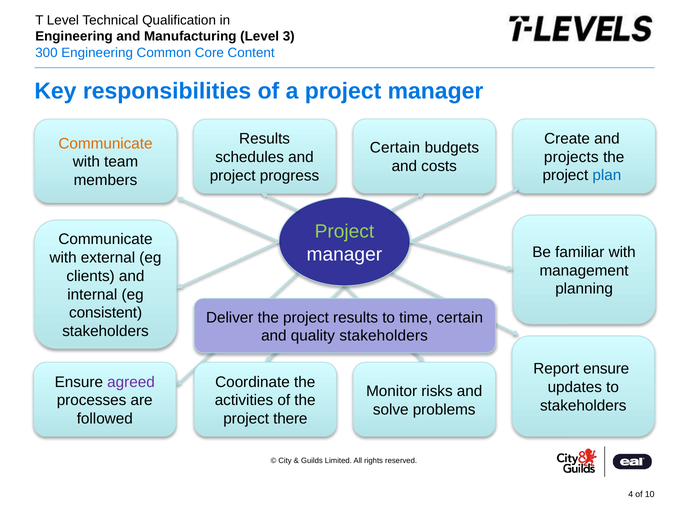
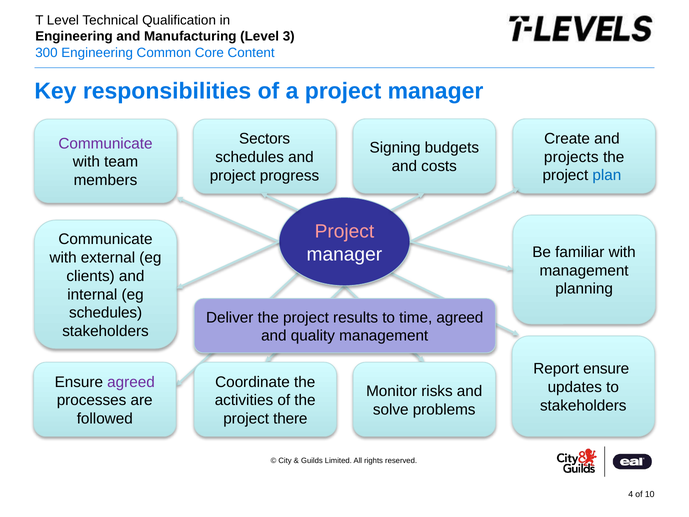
Results at (265, 139): Results -> Sectors
Communicate at (106, 143) colour: orange -> purple
Certain at (395, 148): Certain -> Signing
Project at (344, 231) colour: light green -> pink
consistent at (106, 313): consistent -> schedules
time certain: certain -> agreed
quality stakeholders: stakeholders -> management
